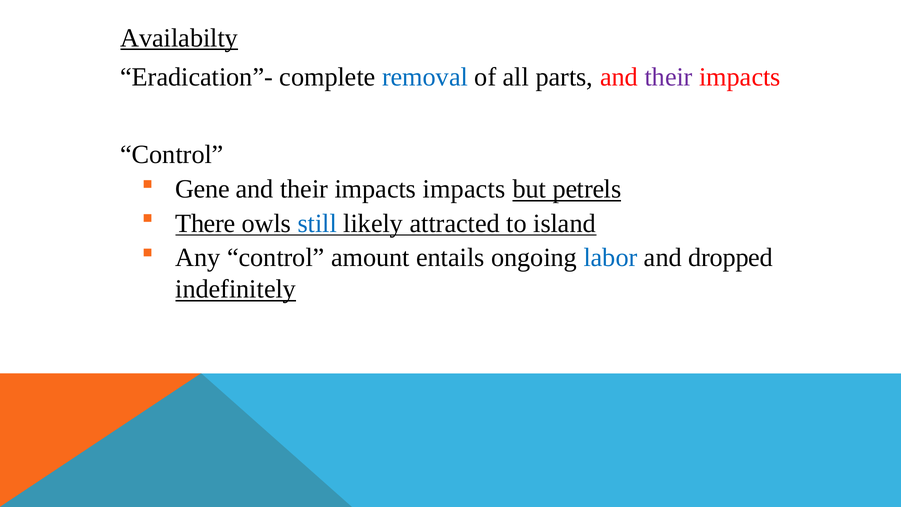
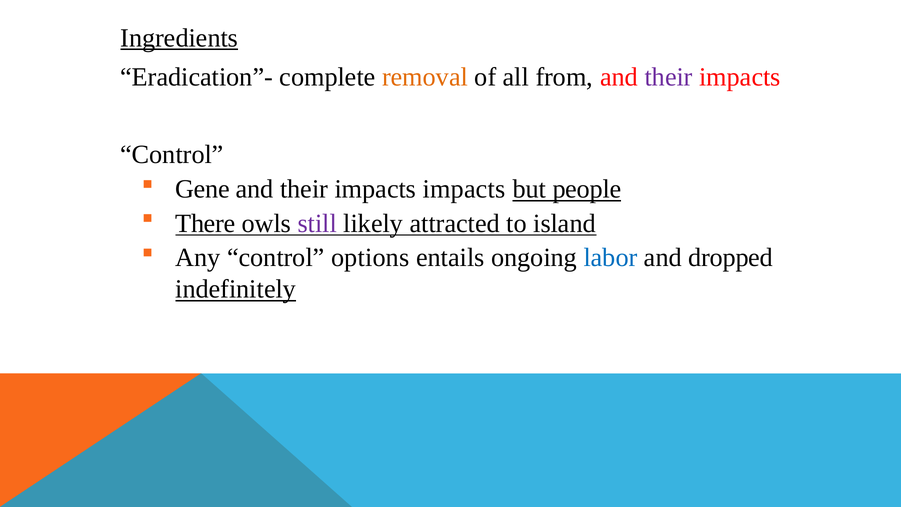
Availabilty: Availabilty -> Ingredients
removal colour: blue -> orange
parts: parts -> from
petrels: petrels -> people
still colour: blue -> purple
amount: amount -> options
